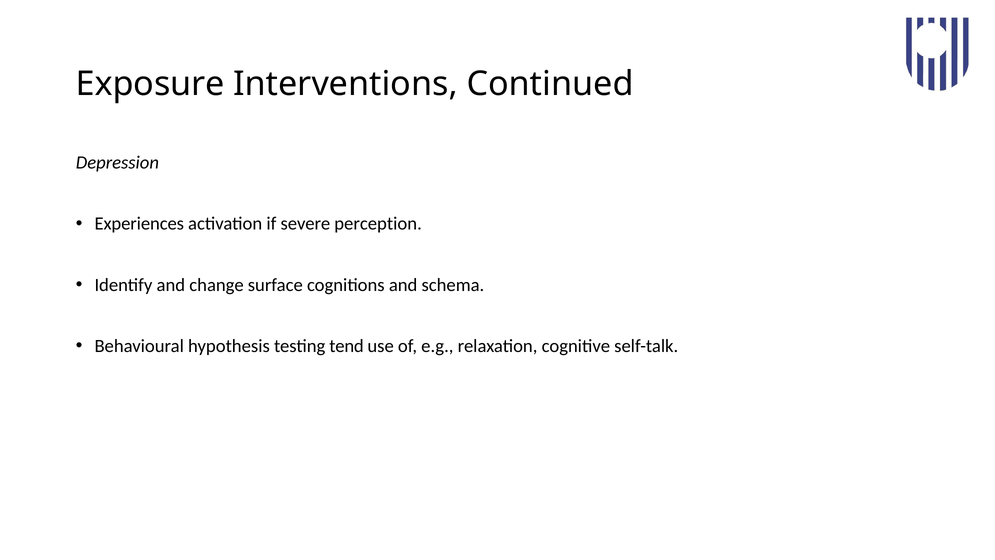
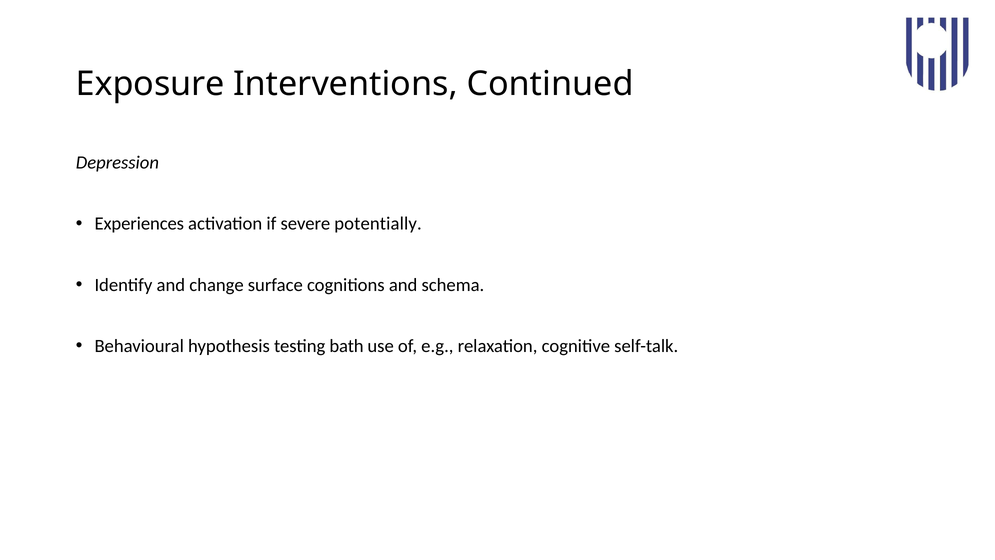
perception: perception -> potentially
tend: tend -> bath
